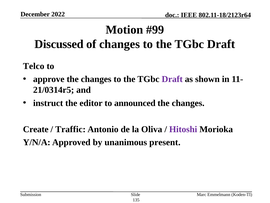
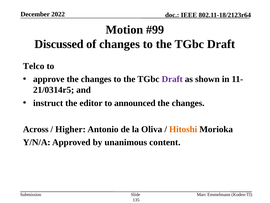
Create: Create -> Across
Traffic: Traffic -> Higher
Hitoshi colour: purple -> orange
present: present -> content
